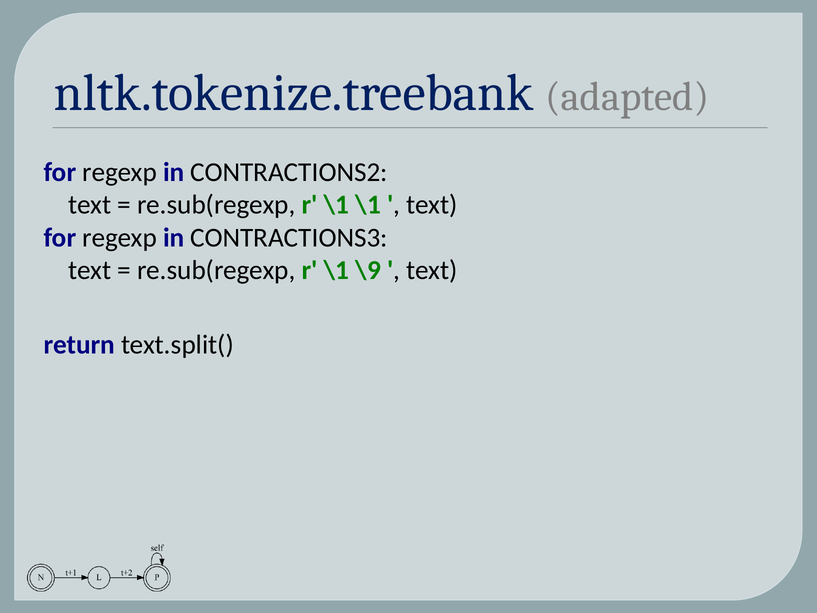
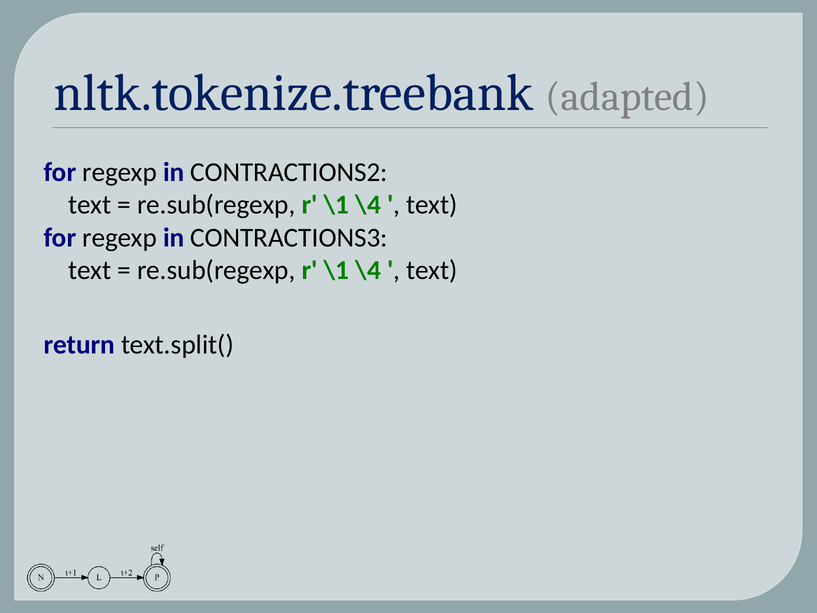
\1 at (368, 205): \1 -> \4
\9 at (368, 270): \9 -> \4
